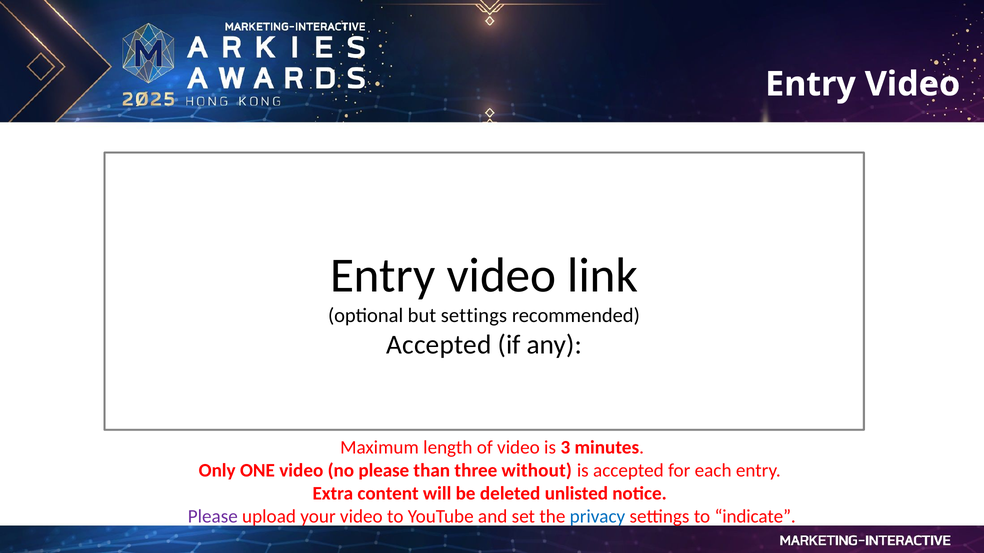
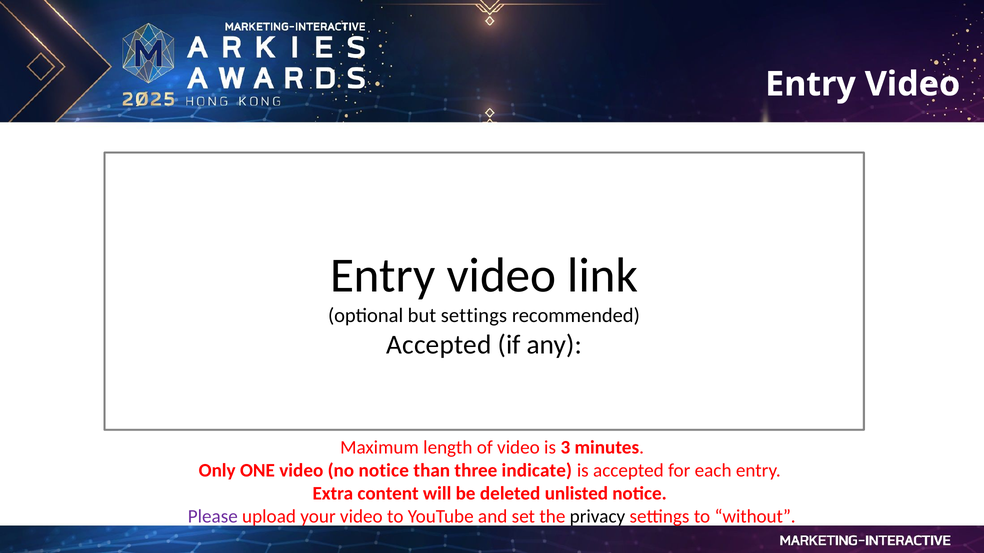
no please: please -> notice
without: without -> indicate
privacy colour: blue -> black
indicate: indicate -> without
